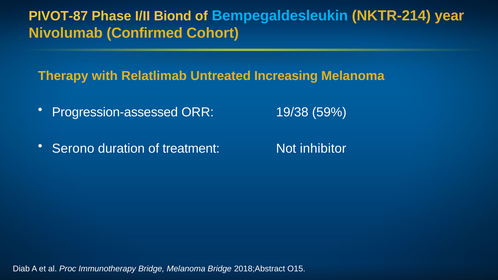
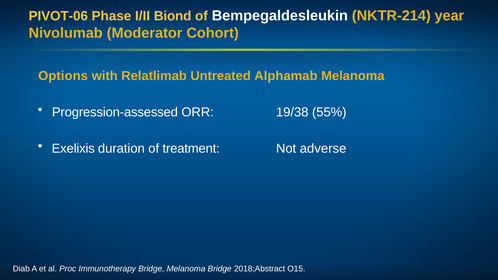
PIVOT-87: PIVOT-87 -> PIVOT-06
Bempegaldesleukin colour: light blue -> white
Confirmed: Confirmed -> Moderator
Therapy: Therapy -> Options
Increasing: Increasing -> Alphamab
59%: 59% -> 55%
Serono: Serono -> Exelixis
inhibitor: inhibitor -> adverse
